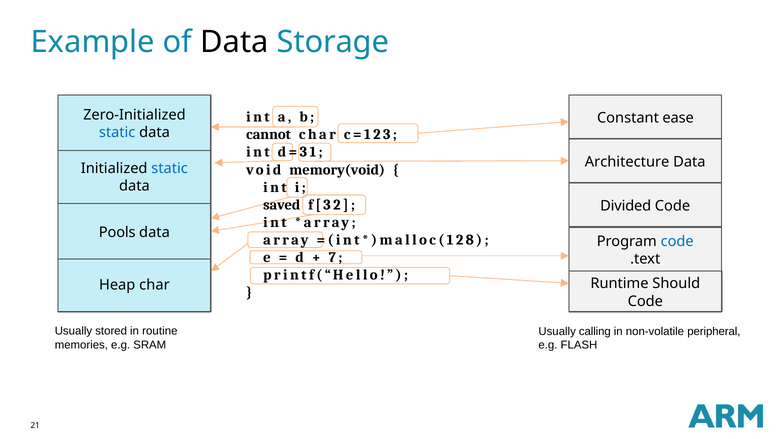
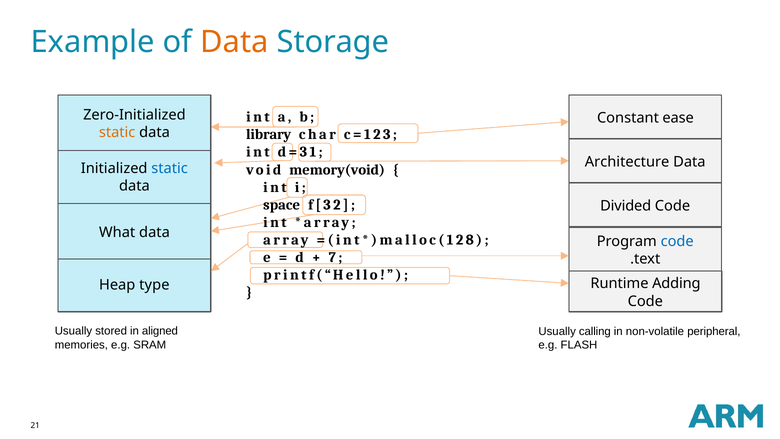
Data at (234, 42) colour: black -> orange
static at (117, 132) colour: blue -> orange
cannot: cannot -> library
saved: saved -> space
Pools: Pools -> What
Should: Should -> Adding
Heap char: char -> type
routine: routine -> aligned
